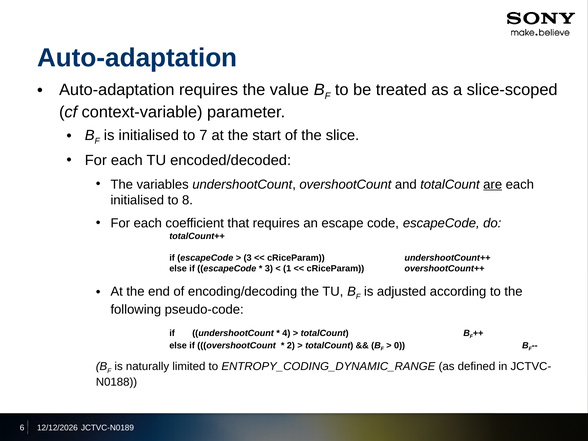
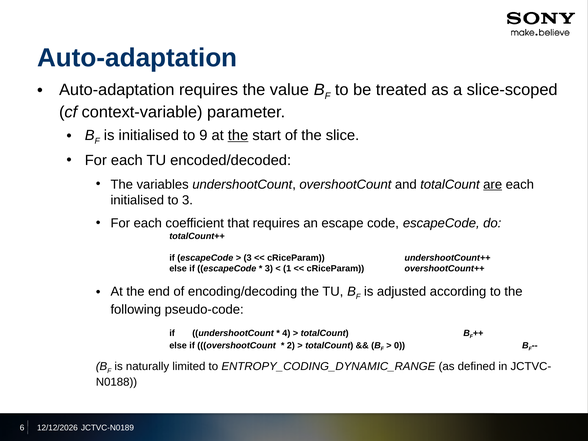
7: 7 -> 9
the at (238, 135) underline: none -> present
to 8: 8 -> 3
